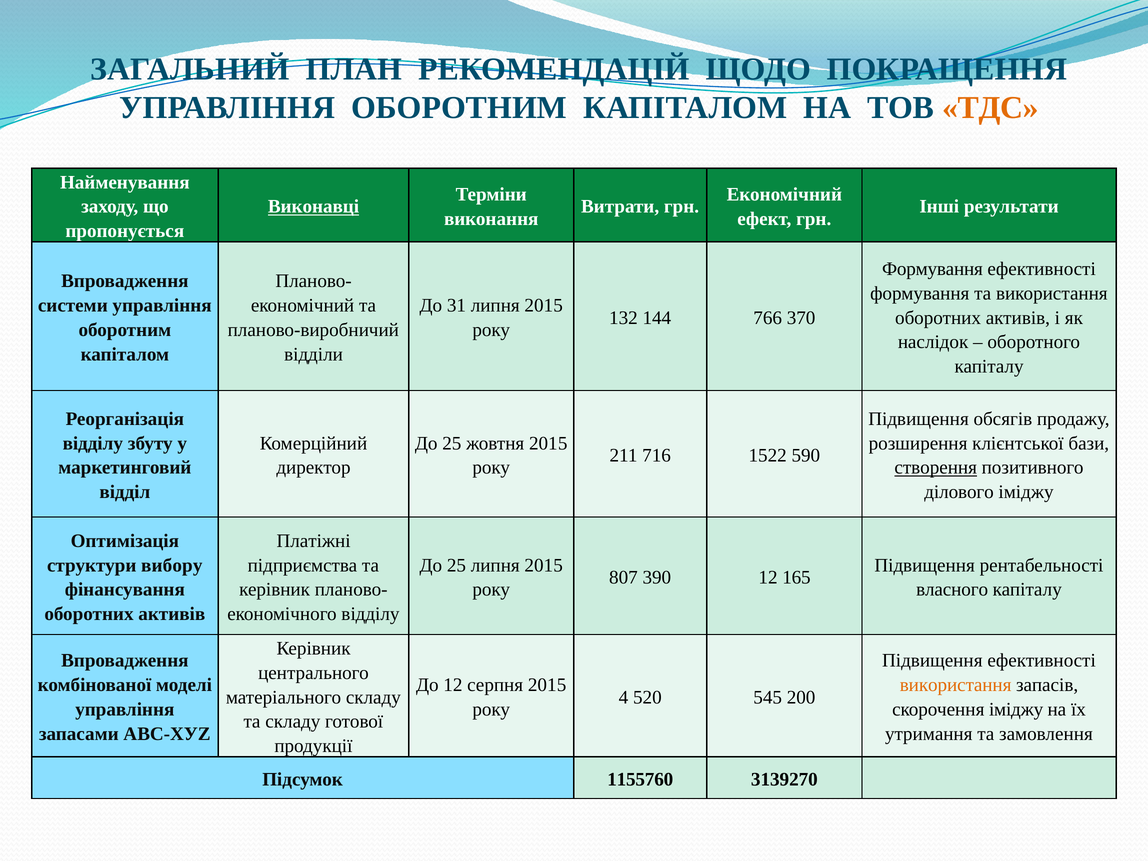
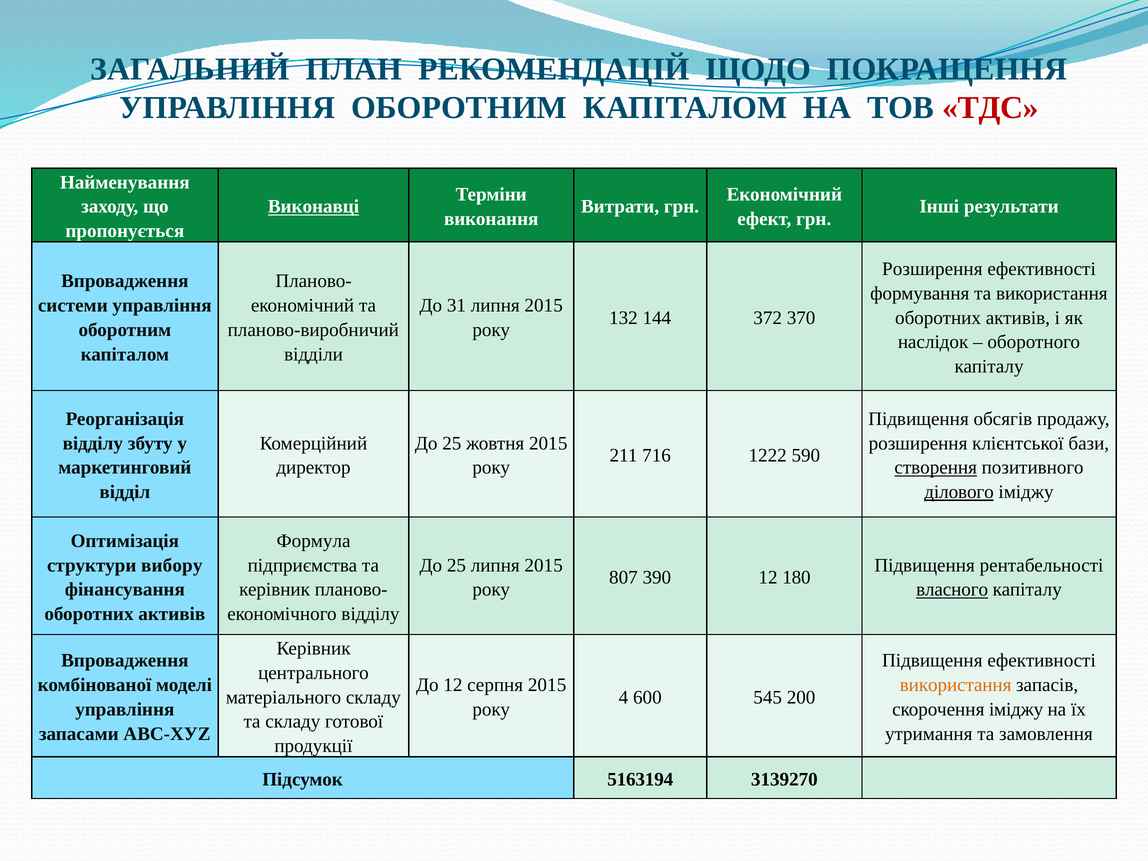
ТДС colour: orange -> red
Формування at (932, 269): Формування -> Розширення
766: 766 -> 372
1522: 1522 -> 1222
ділового underline: none -> present
Платіжні: Платіжні -> Формула
165: 165 -> 180
власного underline: none -> present
520: 520 -> 600
1155760: 1155760 -> 5163194
